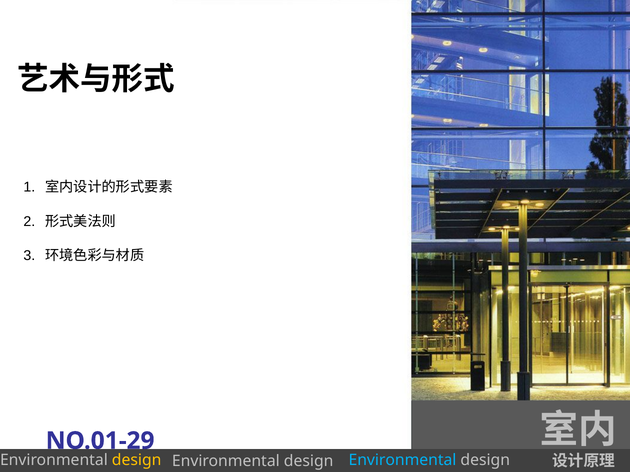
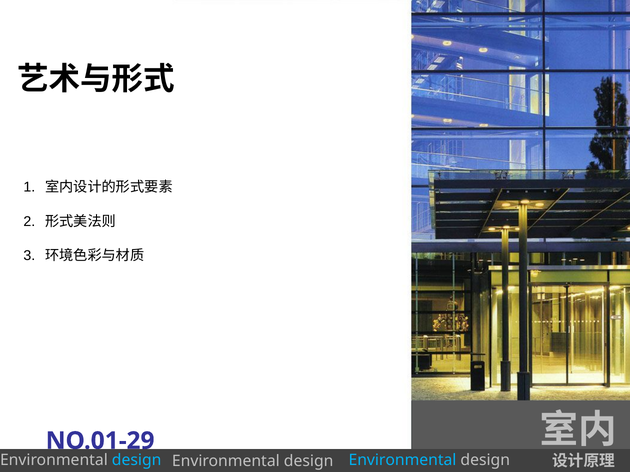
design at (137, 461) colour: yellow -> light blue
